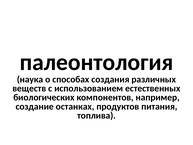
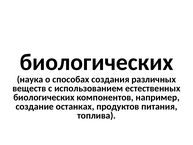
палеонтология at (96, 62): палеонтология -> биологических
